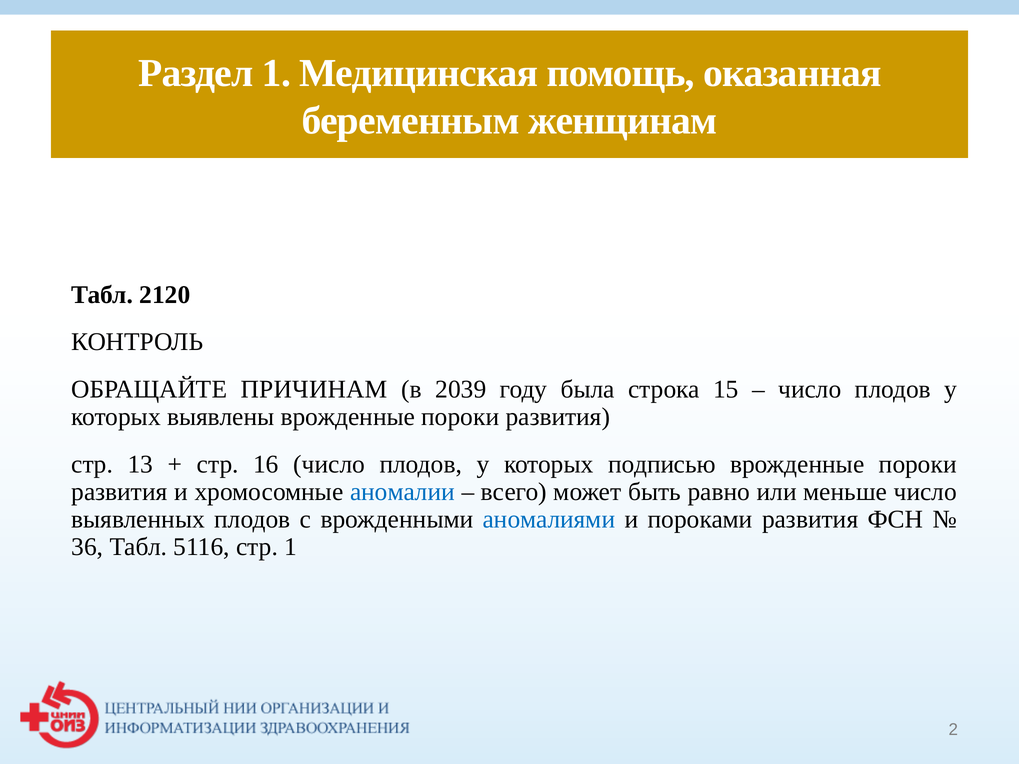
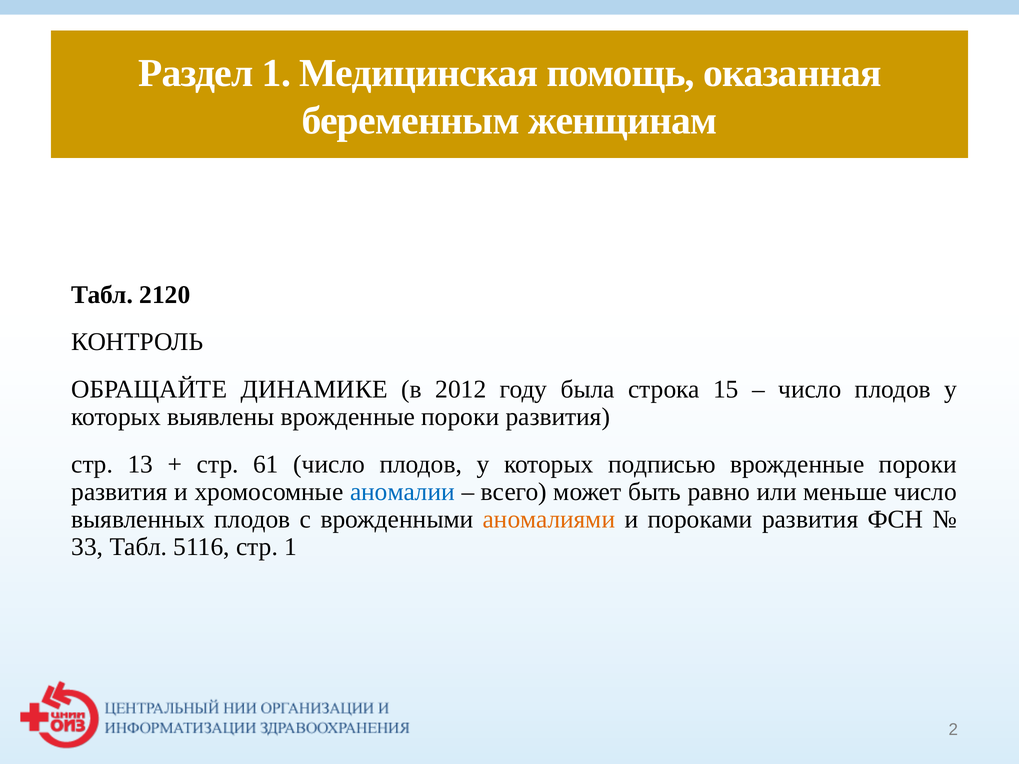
ПРИЧИНАМ: ПРИЧИНАМ -> ДИНАМИКЕ
2039: 2039 -> 2012
16: 16 -> 61
аномалиями colour: blue -> orange
36: 36 -> 33
